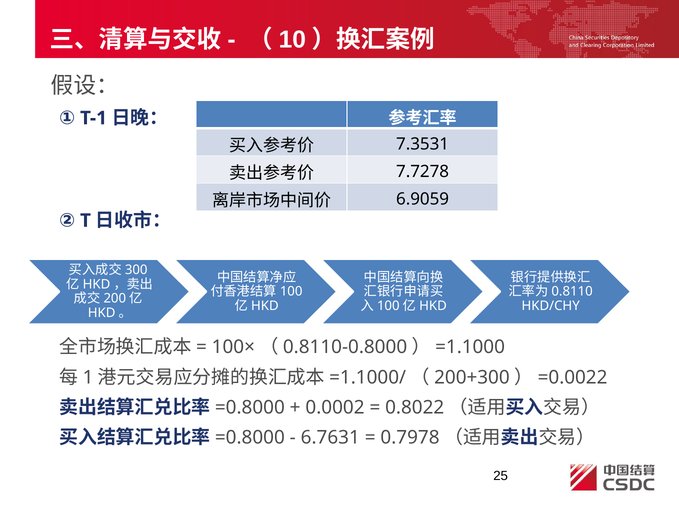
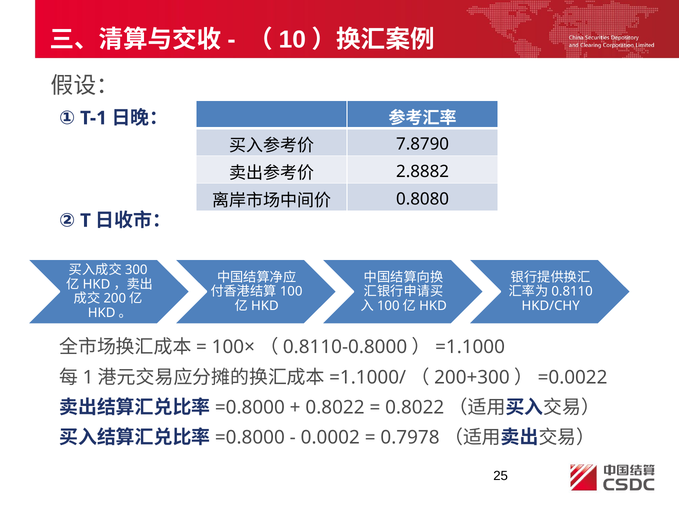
7.3531: 7.3531 -> 7.8790
7.7278: 7.7278 -> 2.8882
6.9059: 6.9059 -> 0.8080
0.0002 at (335, 408): 0.0002 -> 0.8022
6.7631: 6.7631 -> 0.0002
